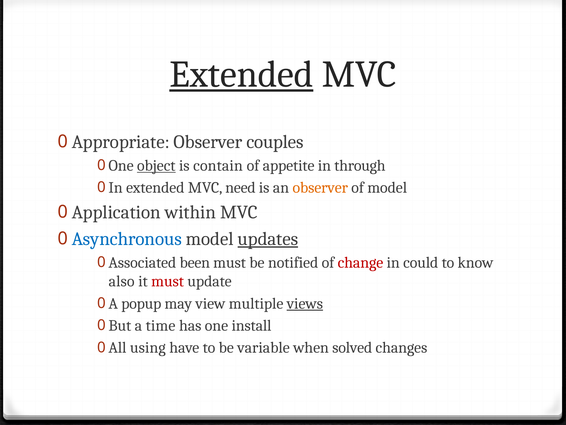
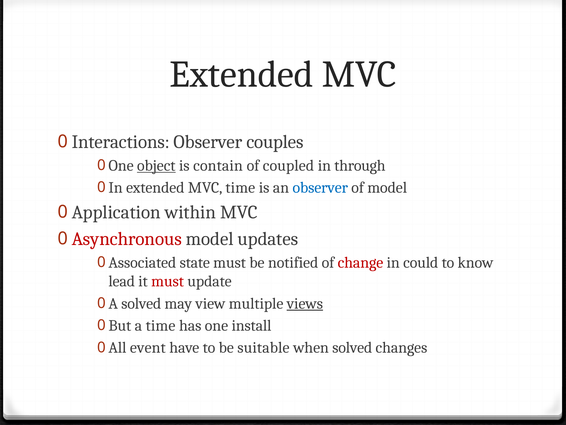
Extended at (241, 74) underline: present -> none
Appropriate: Appropriate -> Interactions
appetite: appetite -> coupled
MVC need: need -> time
observer at (320, 187) colour: orange -> blue
Asynchronous colour: blue -> red
updates underline: present -> none
been: been -> state
also: also -> lead
A popup: popup -> solved
using: using -> event
variable: variable -> suitable
